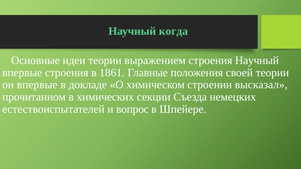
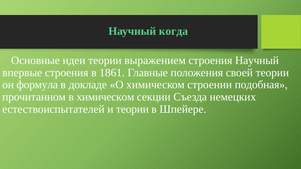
он впервые: впервые -> формула
высказал: высказал -> подобная
в химических: химических -> химическом
и вопрос: вопрос -> теории
